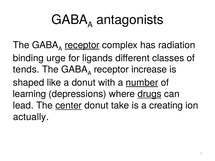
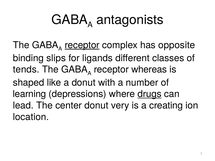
radiation: radiation -> opposite
urge: urge -> slips
increase: increase -> whereas
number underline: present -> none
center underline: present -> none
take: take -> very
actually: actually -> location
